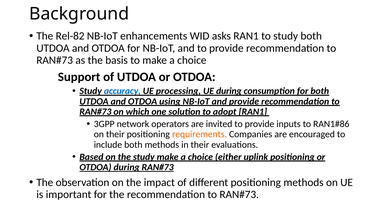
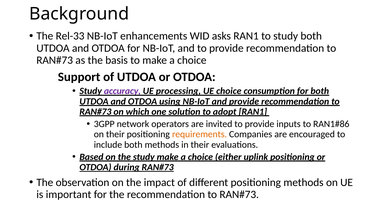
Rel-82: Rel-82 -> Rel-33
accuracy colour: blue -> purple
UE during: during -> choice
